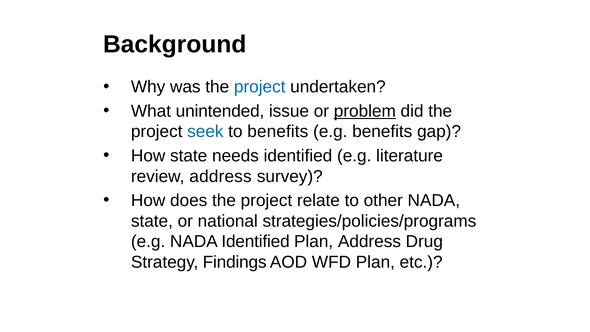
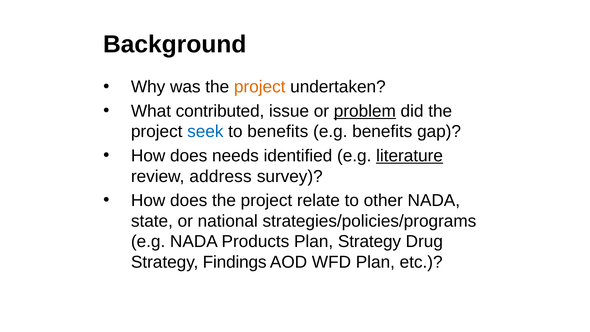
project at (260, 87) colour: blue -> orange
unintended: unintended -> contributed
state at (189, 156): state -> does
literature underline: none -> present
NADA Identified: Identified -> Products
Plan Address: Address -> Strategy
